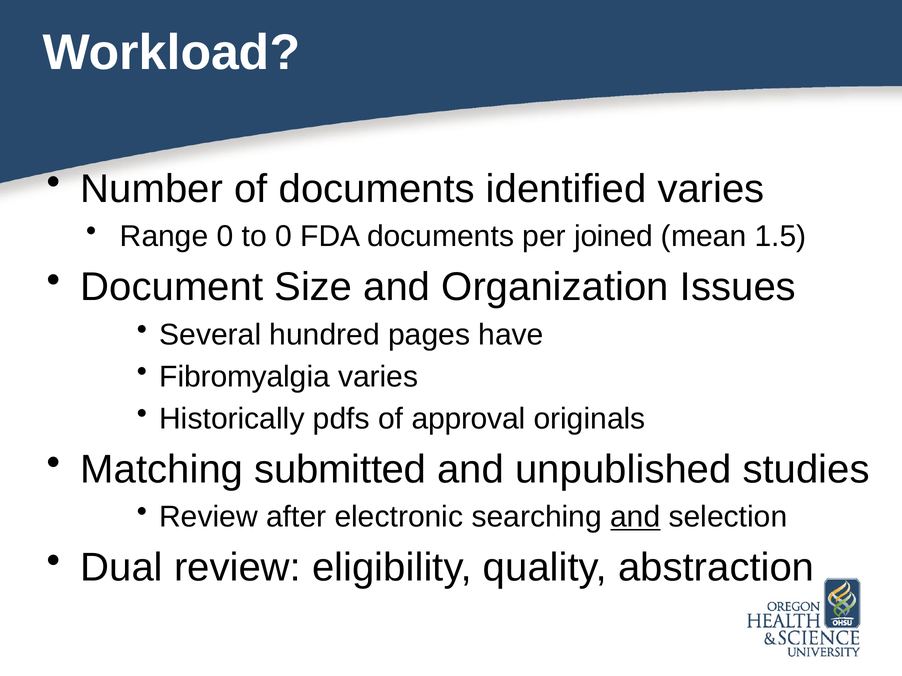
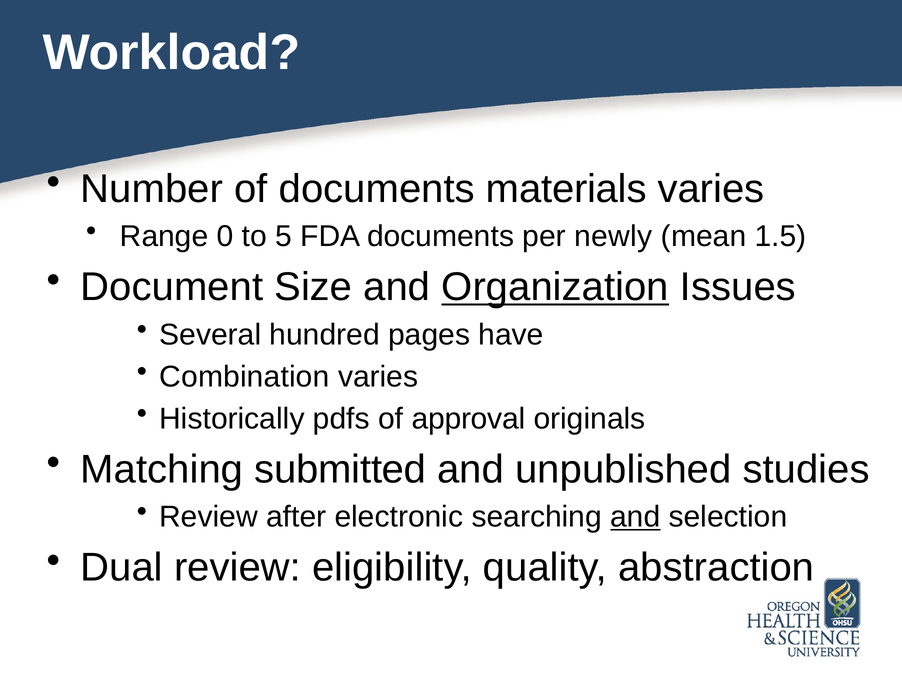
identified: identified -> materials
to 0: 0 -> 5
joined: joined -> newly
Organization underline: none -> present
Fibromyalgia: Fibromyalgia -> Combination
